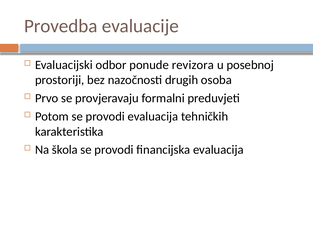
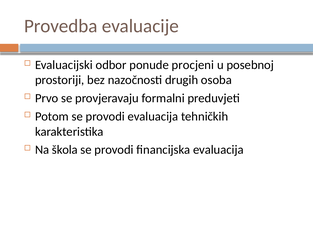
revizora: revizora -> procjeni
